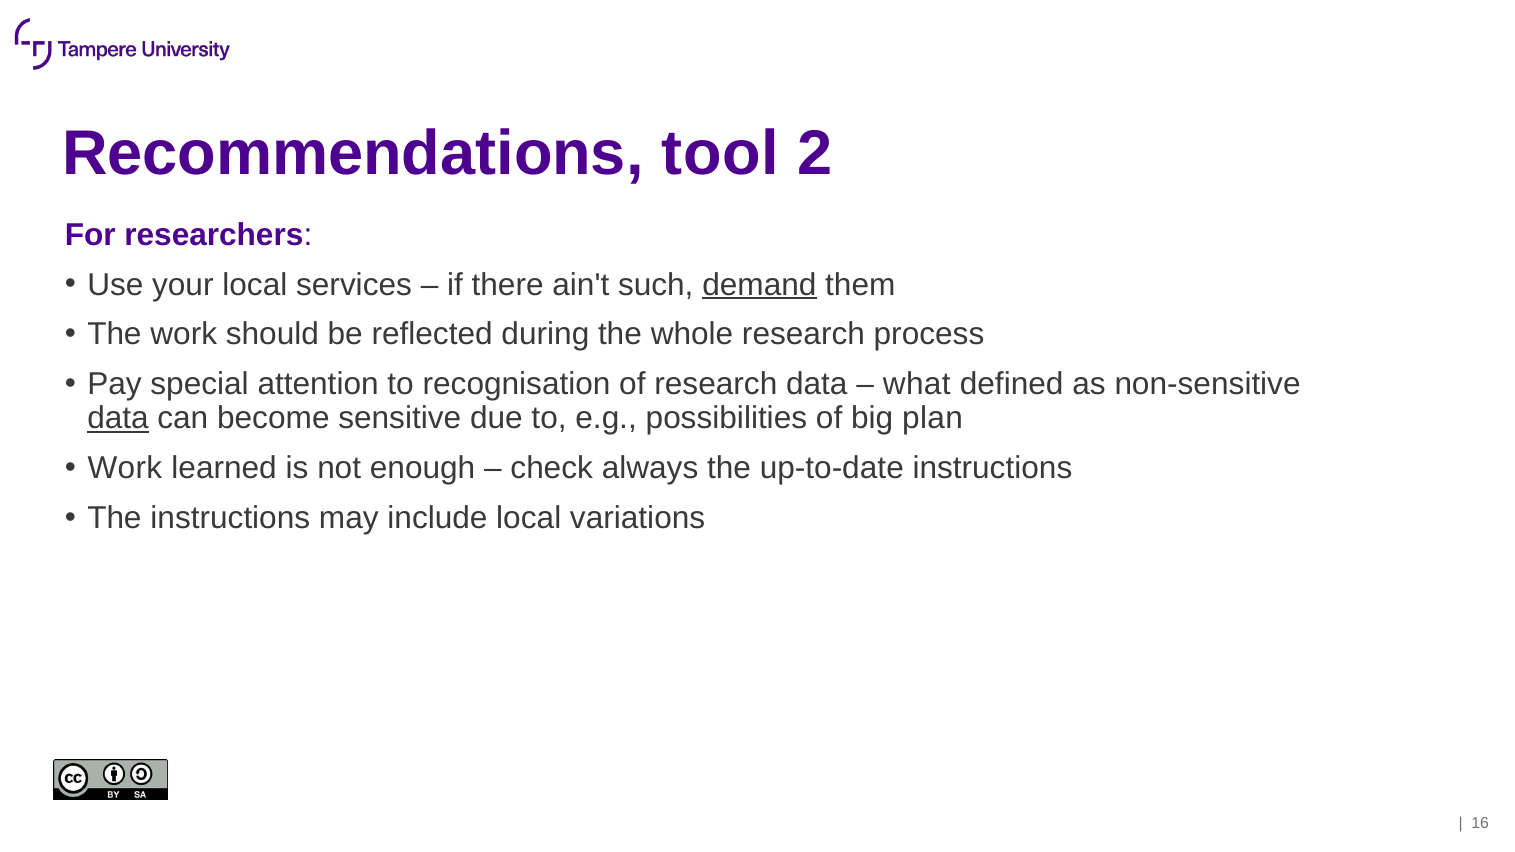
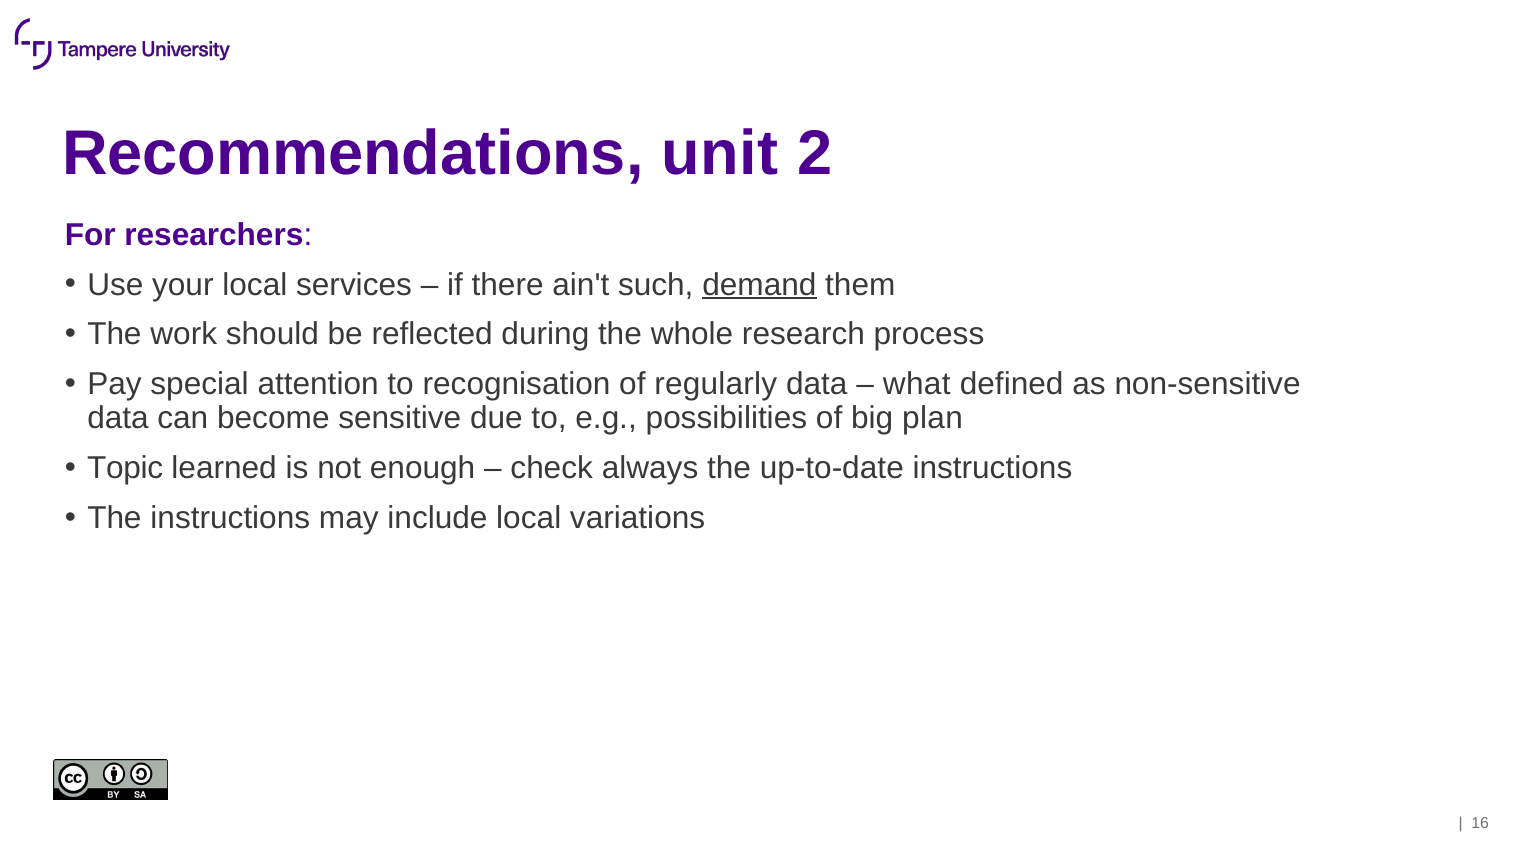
tool: tool -> unit
of research: research -> regularly
data at (118, 419) underline: present -> none
Work at (125, 469): Work -> Topic
